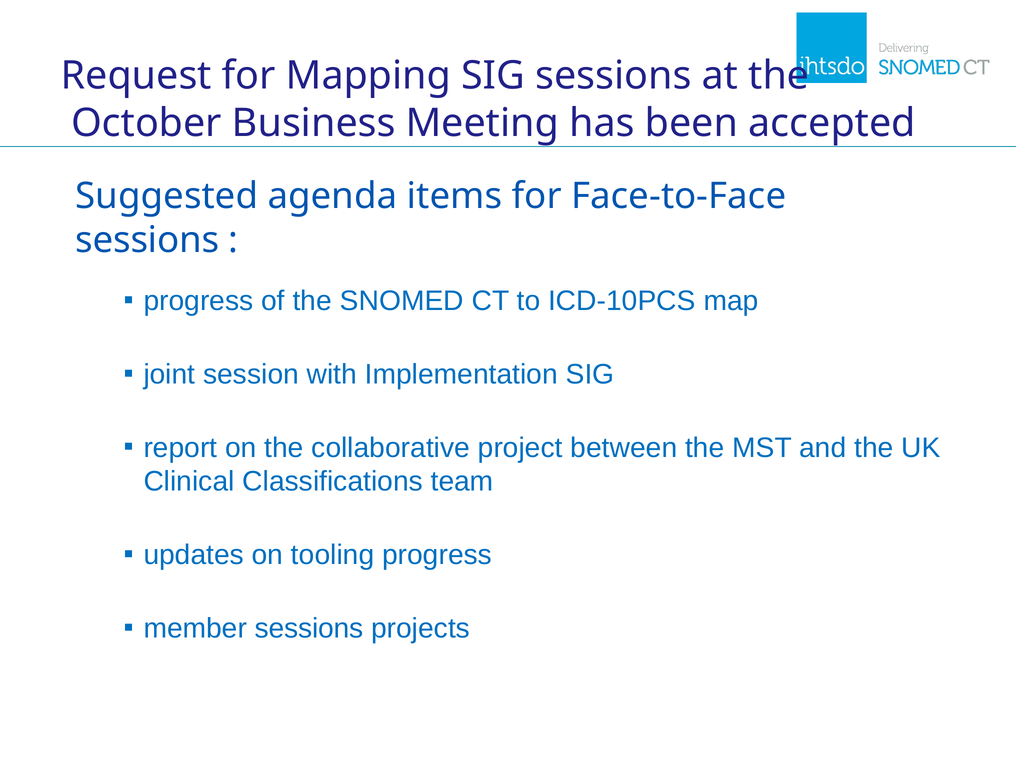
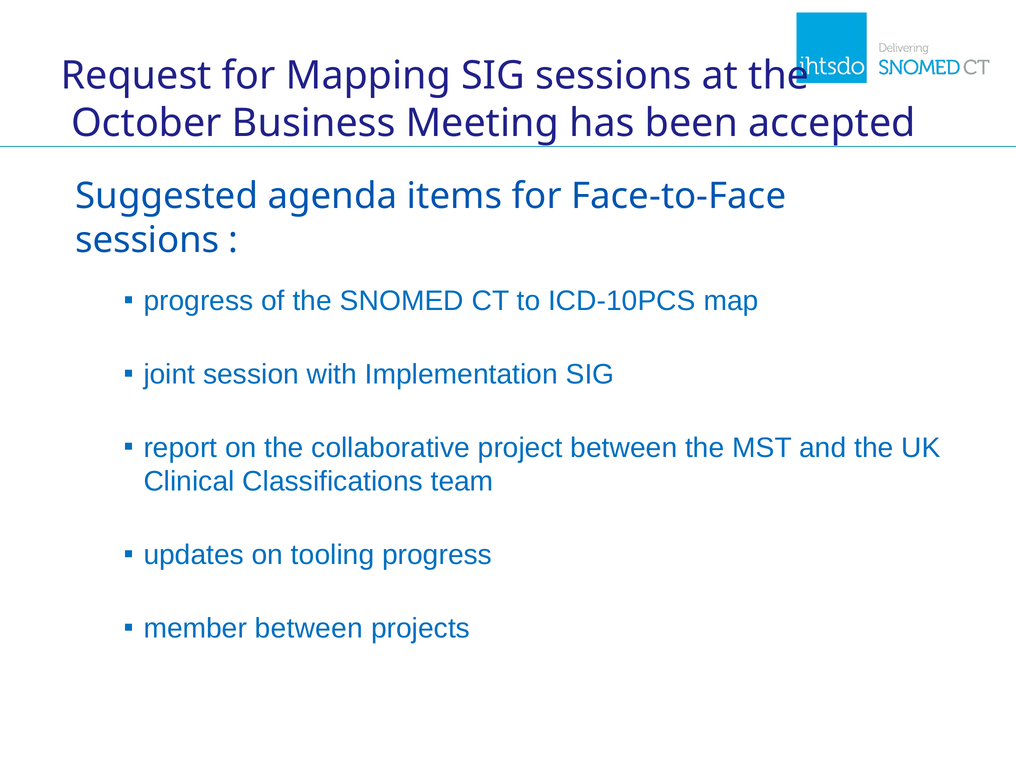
member sessions: sessions -> between
